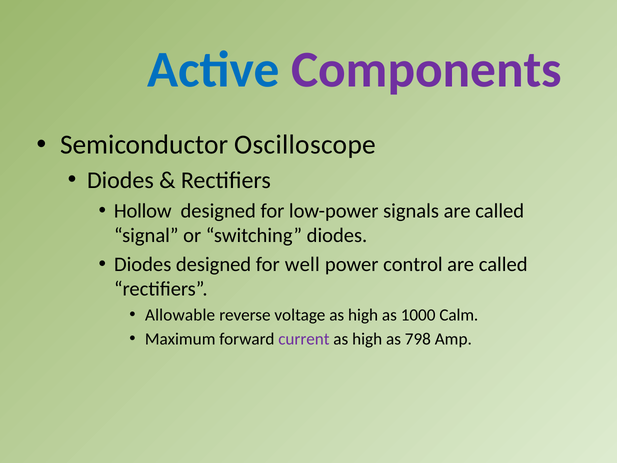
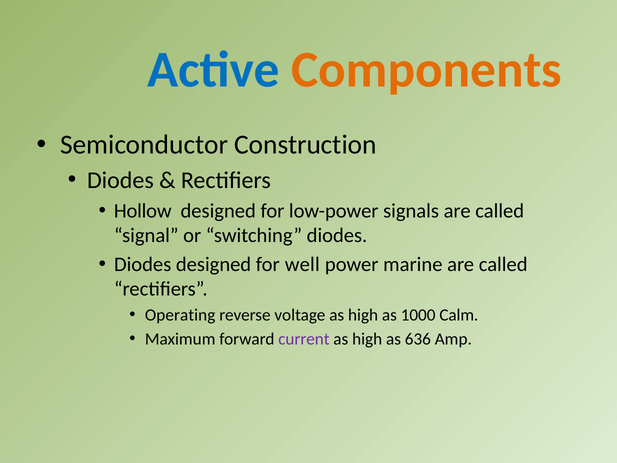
Components colour: purple -> orange
Oscilloscope: Oscilloscope -> Construction
control: control -> marine
Allowable: Allowable -> Operating
798: 798 -> 636
